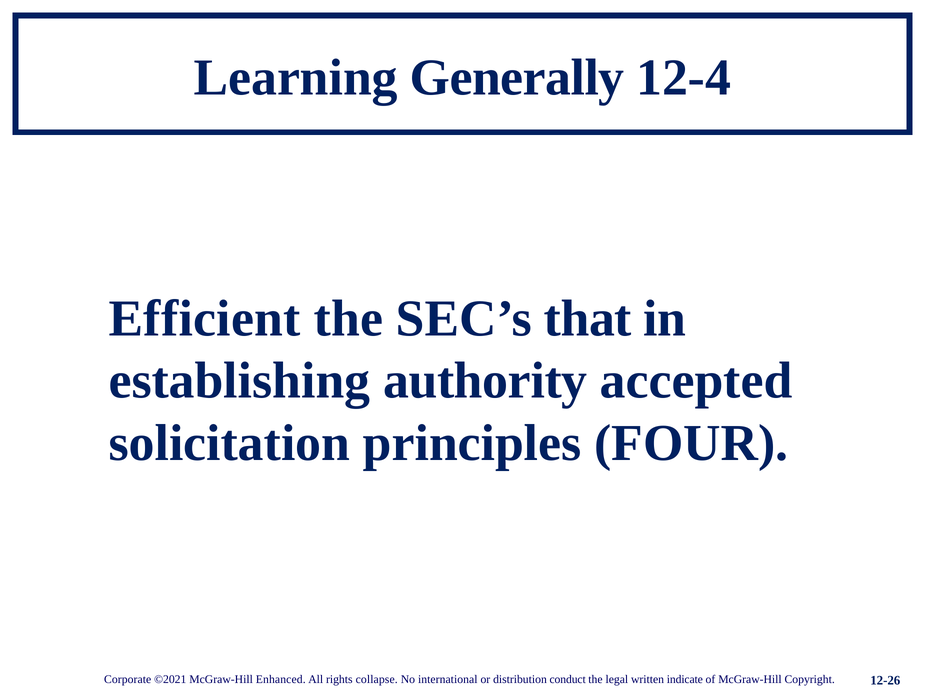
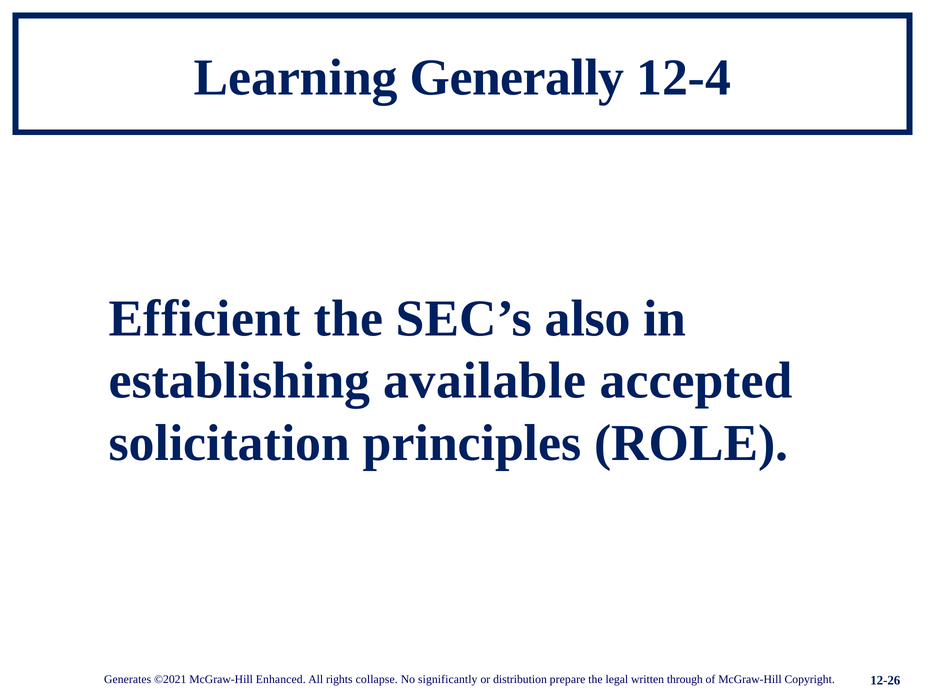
that: that -> also
authority: authority -> available
FOUR: FOUR -> ROLE
Corporate: Corporate -> Generates
international: international -> significantly
conduct: conduct -> prepare
indicate: indicate -> through
